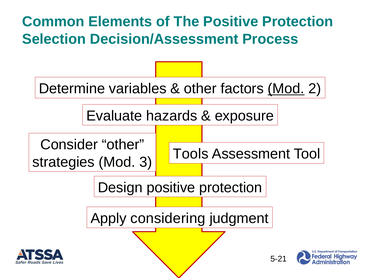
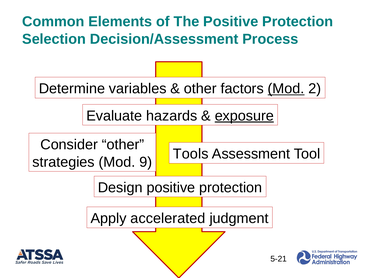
exposure underline: none -> present
3: 3 -> 9
considering: considering -> accelerated
